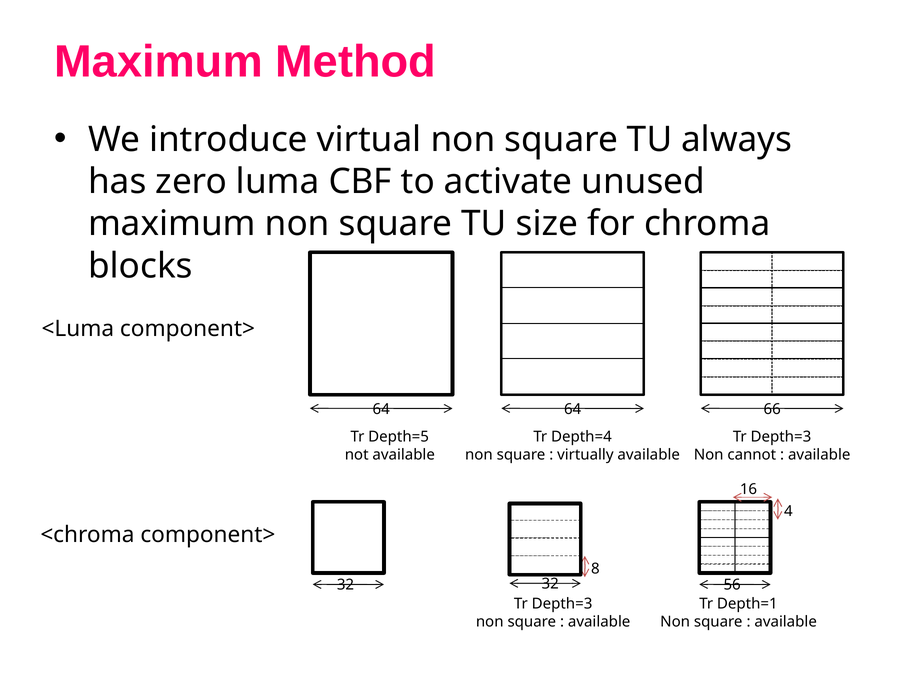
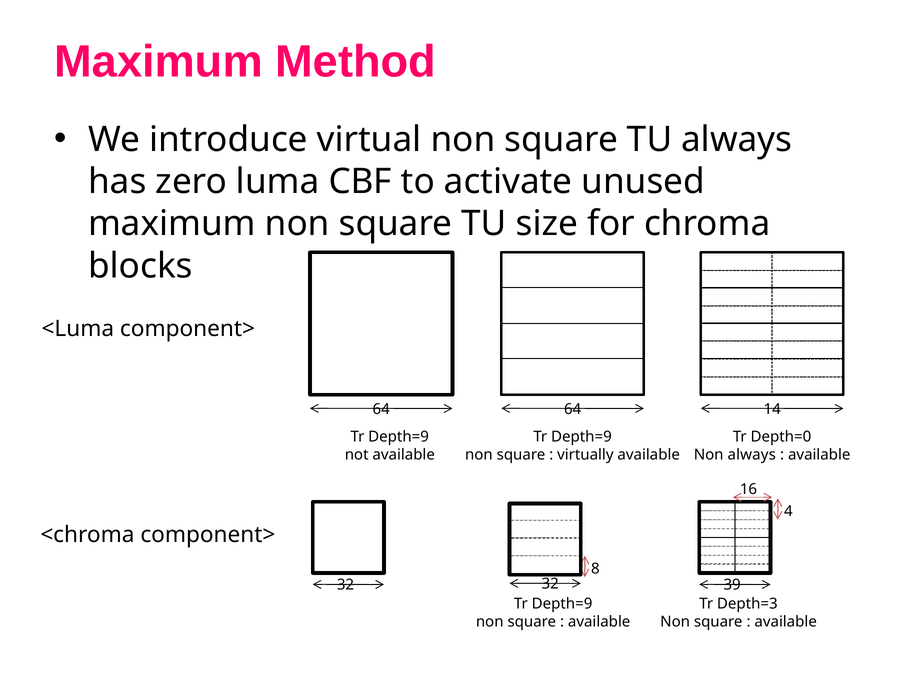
64 66: 66 -> 14
Depth=5 at (399, 436): Depth=5 -> Depth=9
Depth=4 at (581, 436): Depth=4 -> Depth=9
Depth=3 at (781, 436): Depth=3 -> Depth=0
Non cannot: cannot -> always
56: 56 -> 39
Depth=3 at (562, 603): Depth=3 -> Depth=9
Depth=1: Depth=1 -> Depth=3
